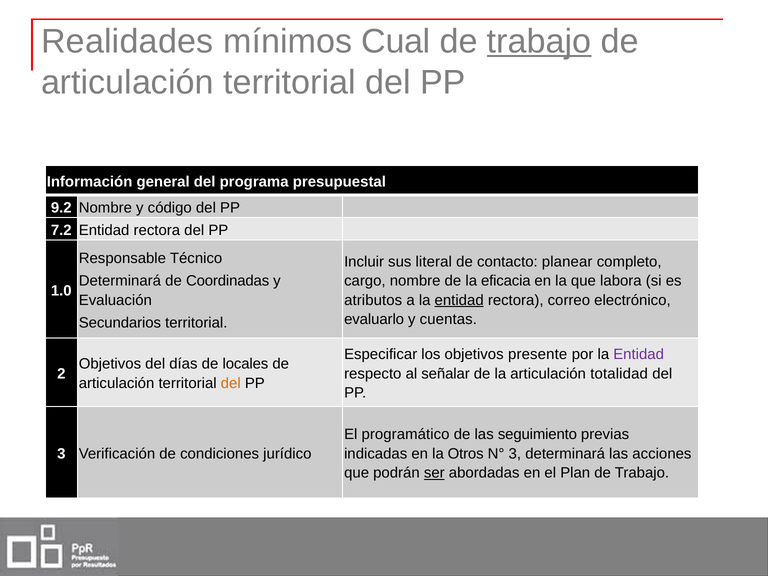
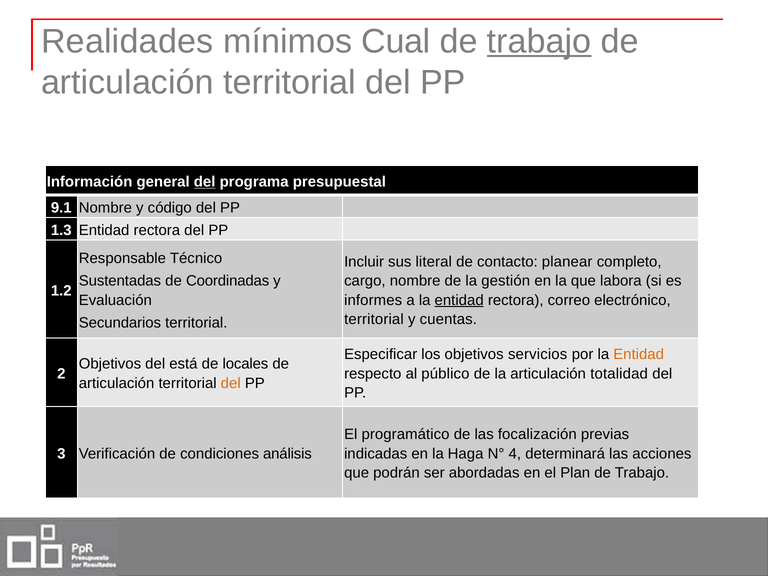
del at (205, 182) underline: none -> present
9.2: 9.2 -> 9.1
7.2: 7.2 -> 1.3
Determinará at (120, 281): Determinará -> Sustentadas
eficacia: eficacia -> gestión
1.0: 1.0 -> 1.2
atributos: atributos -> informes
evaluarlo at (374, 320): evaluarlo -> territorial
presente: presente -> servicios
Entidad at (639, 354) colour: purple -> orange
días: días -> está
señalar: señalar -> público
seguimiento: seguimiento -> focalización
jurídico: jurídico -> análisis
Otros: Otros -> Haga
N° 3: 3 -> 4
ser underline: present -> none
